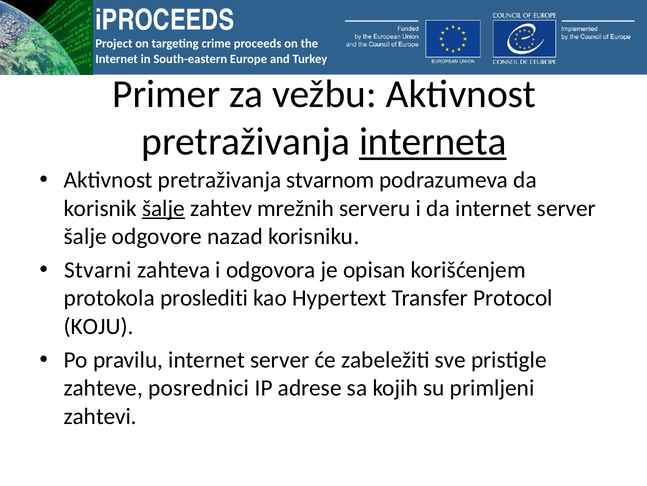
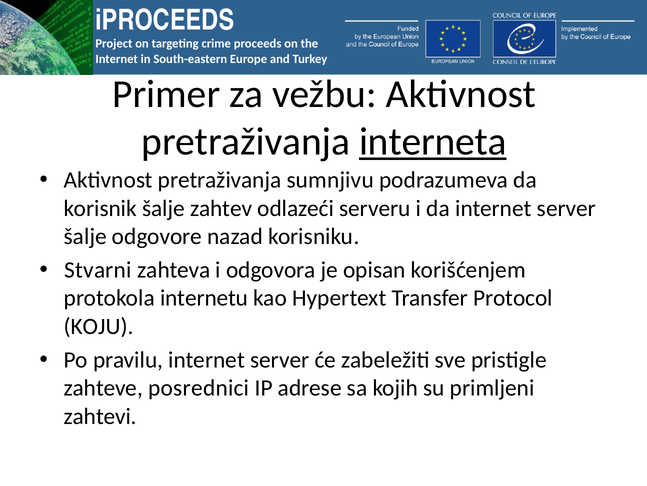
stvarnom: stvarnom -> sumnjivu
šalje at (164, 208) underline: present -> none
mrežnih: mrežnih -> odlazeći
proslediti: proslediti -> internetu
